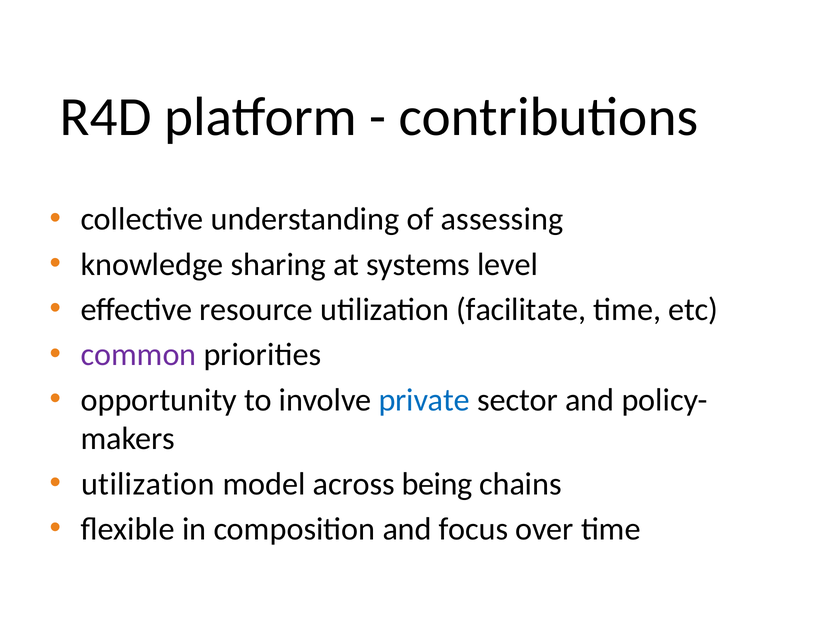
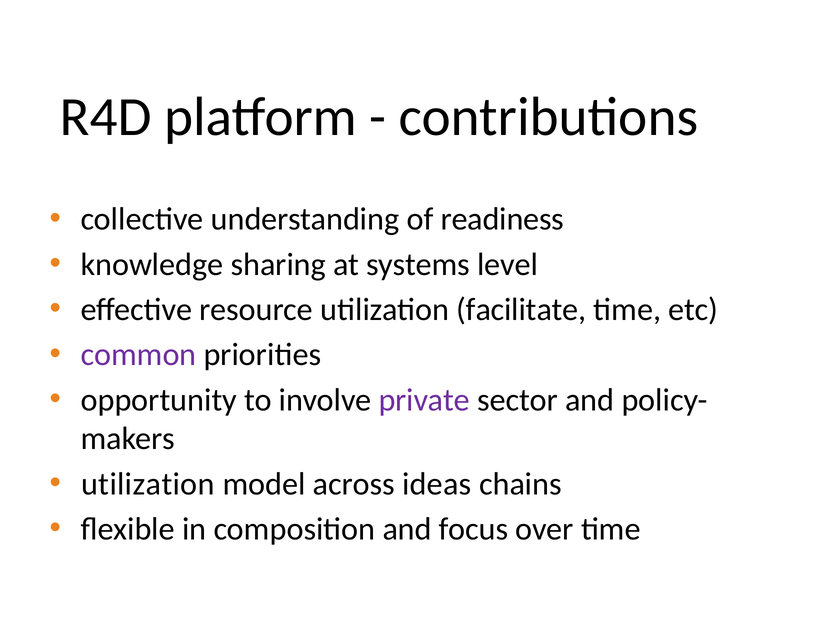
assessing: assessing -> readiness
private colour: blue -> purple
being: being -> ideas
